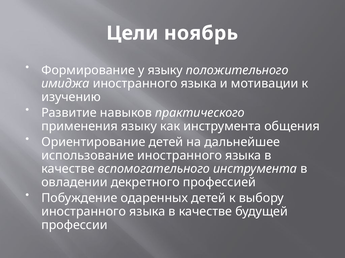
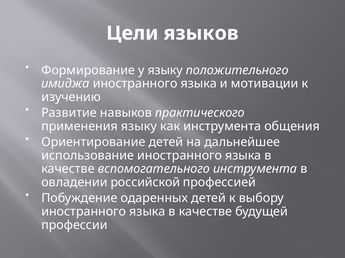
ноябрь: ноябрь -> языков
декретного: декретного -> российской
